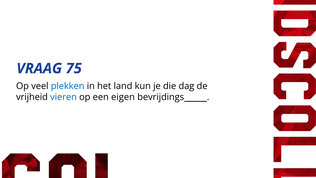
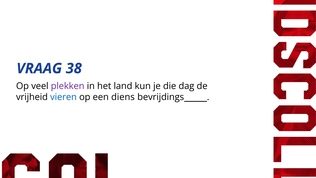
75: 75 -> 38
plekken colour: blue -> purple
eigen: eigen -> diens
